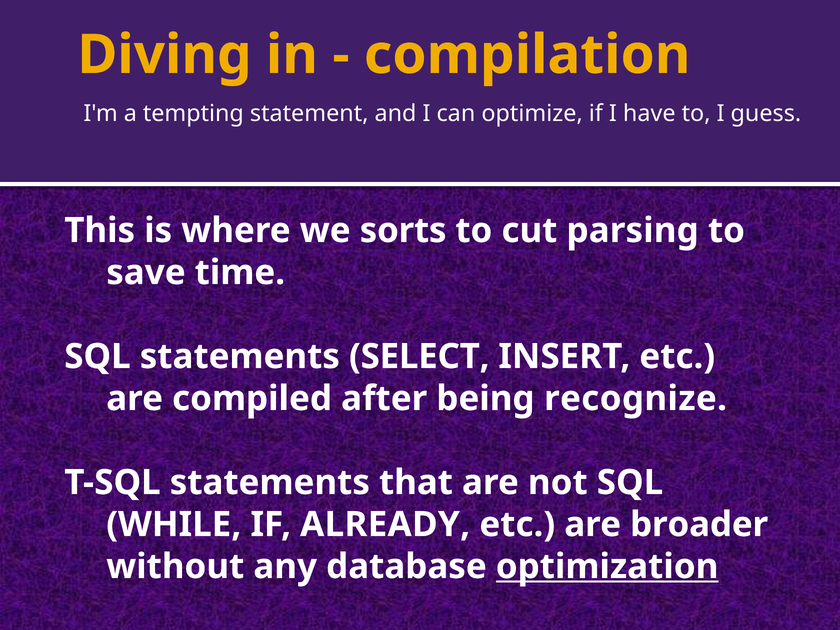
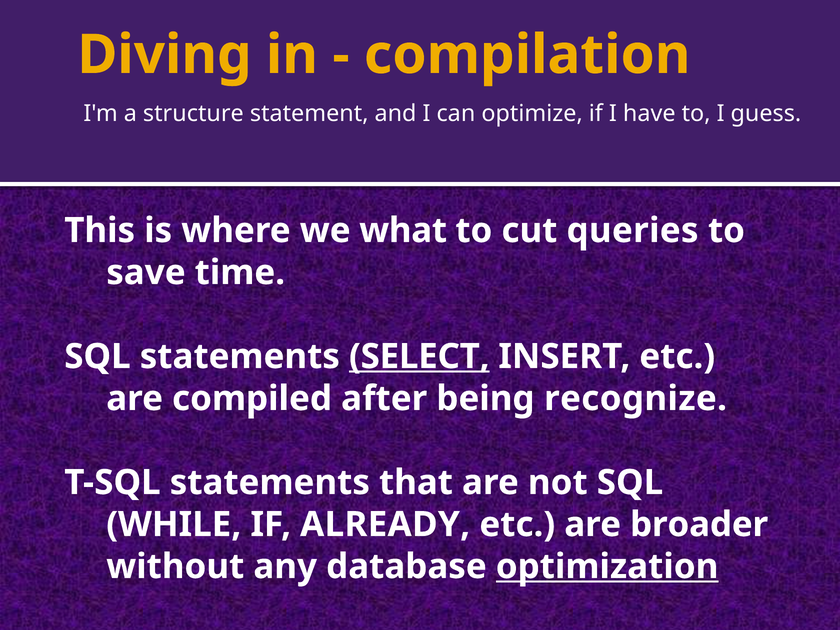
tempting: tempting -> structure
sorts: sorts -> what
parsing: parsing -> queries
SELECT underline: none -> present
